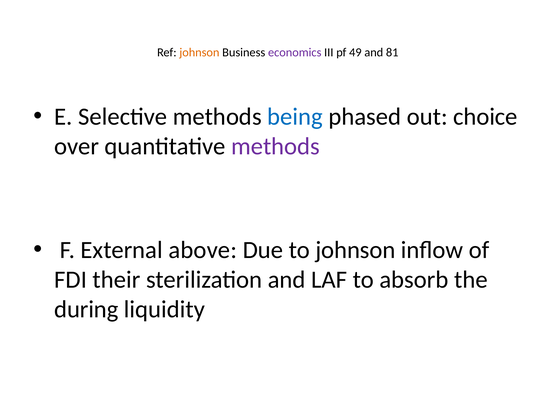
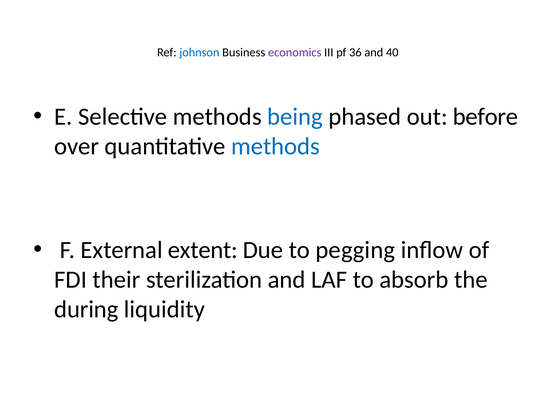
johnson at (199, 52) colour: orange -> blue
49: 49 -> 36
81: 81 -> 40
choice: choice -> before
methods at (276, 146) colour: purple -> blue
above: above -> extent
to johnson: johnson -> pegging
